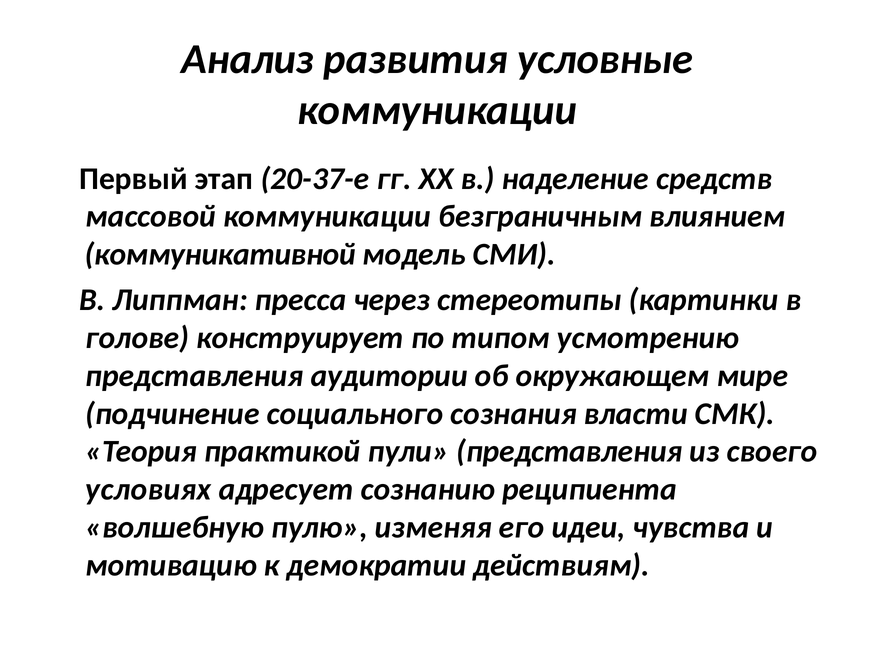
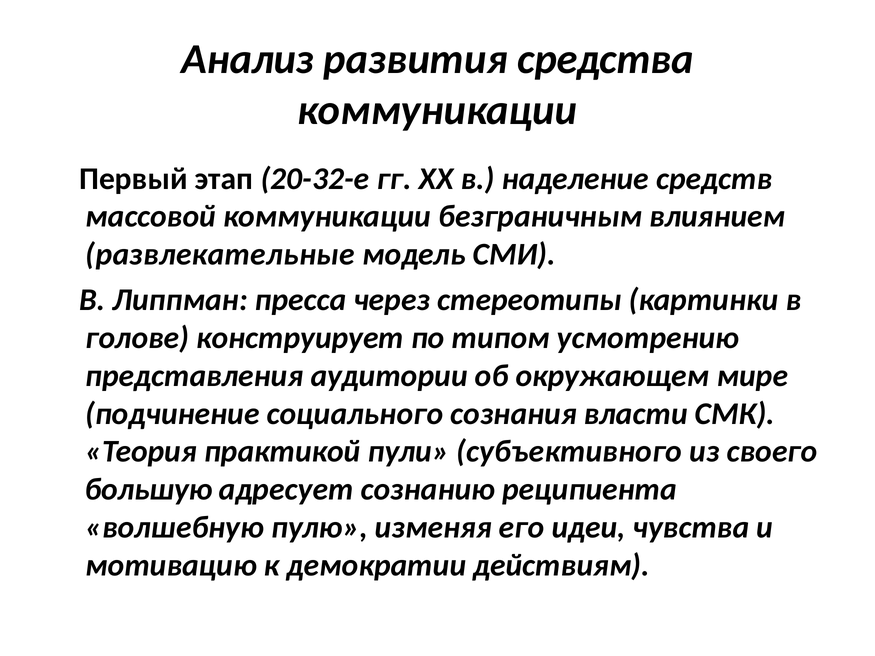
условные: условные -> средства
20-37-е: 20-37-е -> 20-32-е
коммуникативной: коммуникативной -> развлекательные
пули представления: представления -> субъективного
условиях: условиях -> большую
